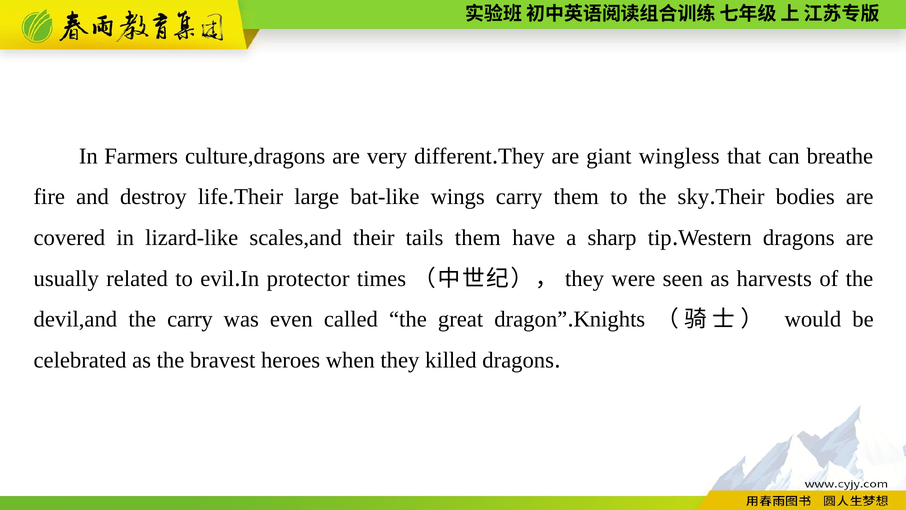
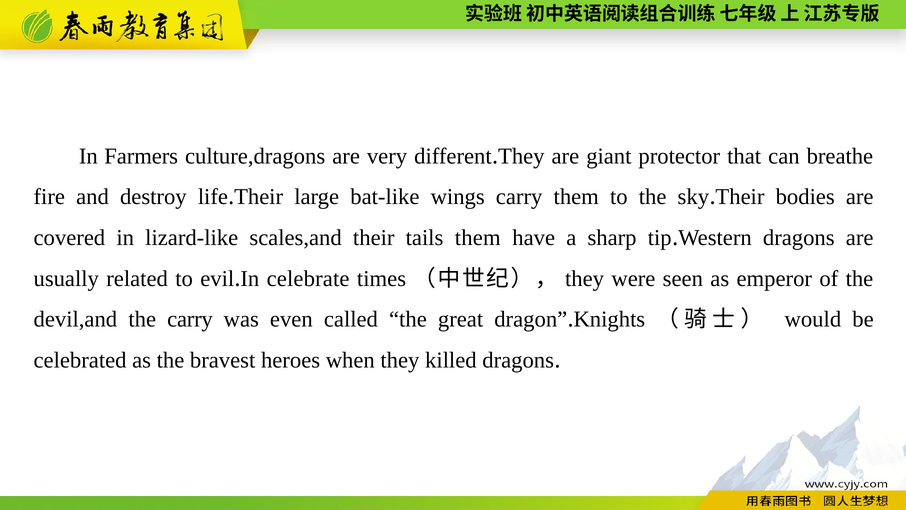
wingless: wingless -> protector
protector: protector -> celebrate
harvests: harvests -> emperor
